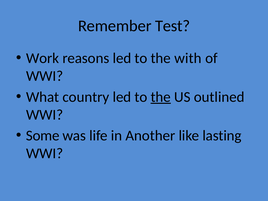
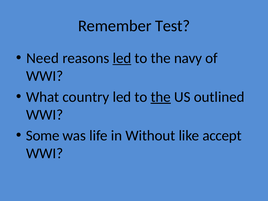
Work: Work -> Need
led at (122, 58) underline: none -> present
with: with -> navy
Another: Another -> Without
lasting: lasting -> accept
